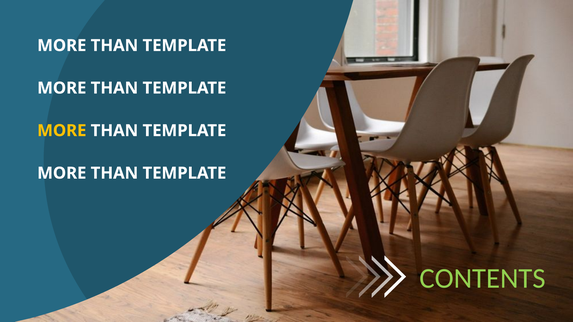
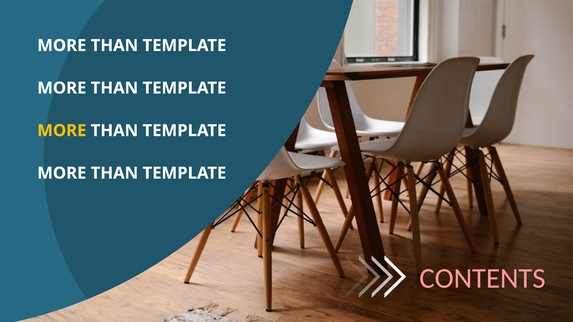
CONTENTS colour: light green -> pink
